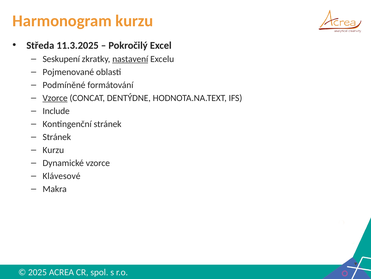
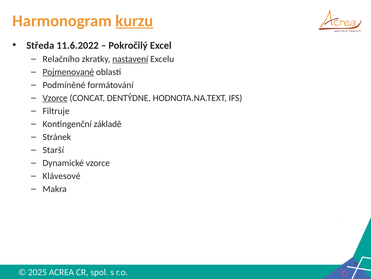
kurzu at (134, 21) underline: none -> present
11.3.2025: 11.3.2025 -> 11.6.2022
Seskupení: Seskupení -> Relačního
Pojmenované underline: none -> present
Include: Include -> Filtruje
Kontingenční stránek: stránek -> základě
Kurzu at (53, 150): Kurzu -> Starší
